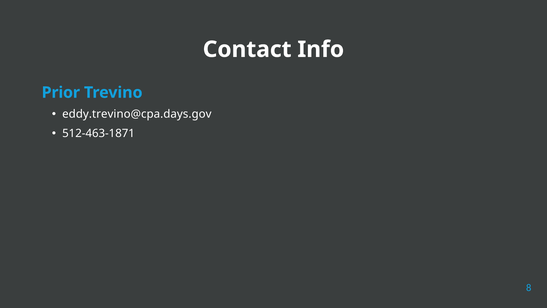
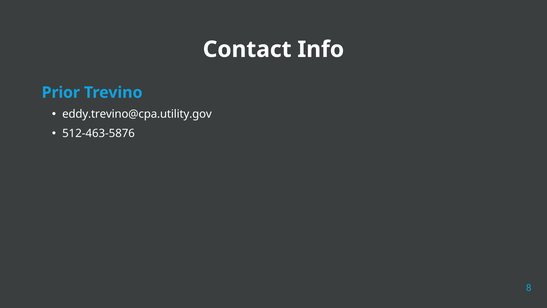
eddy.trevino@cpa.days.gov: eddy.trevino@cpa.days.gov -> eddy.trevino@cpa.utility.gov
512-463-1871: 512-463-1871 -> 512-463-5876
